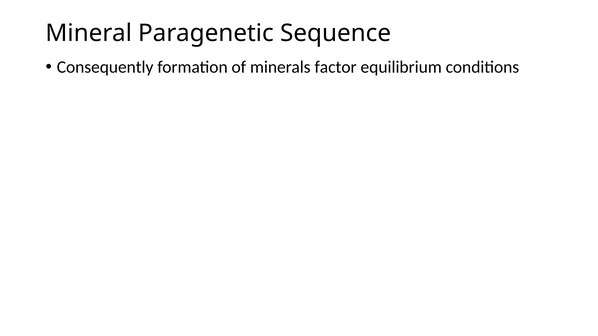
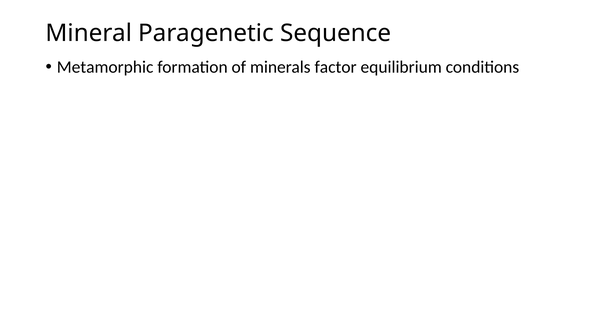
Consequently: Consequently -> Metamorphic
